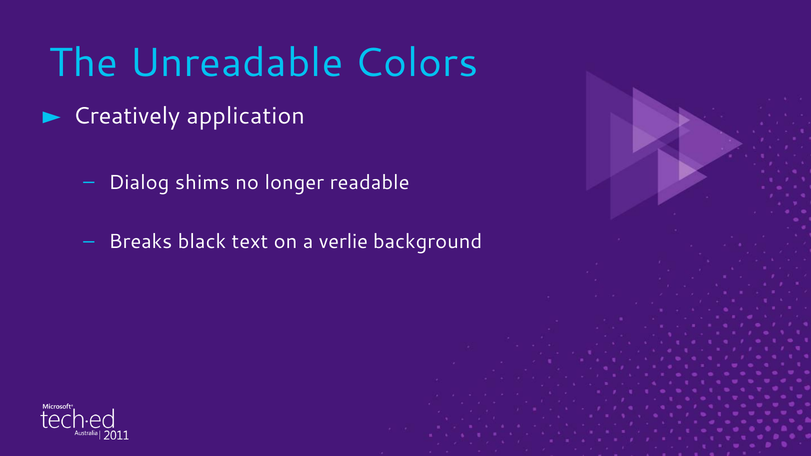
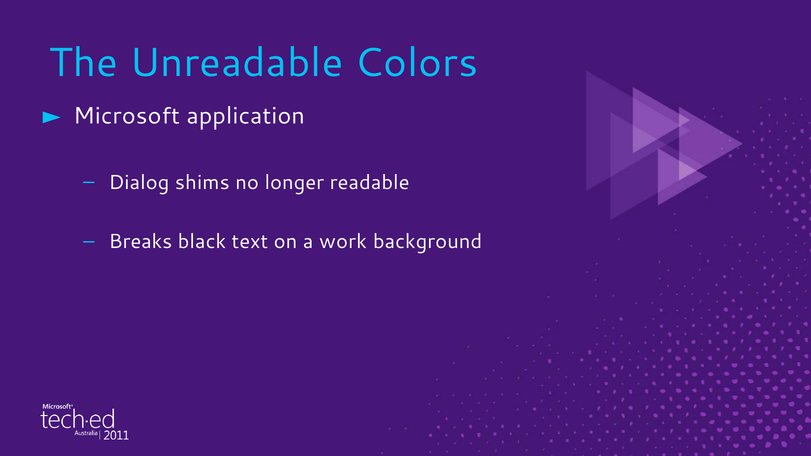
Creatively: Creatively -> Microsoft
verlie: verlie -> work
